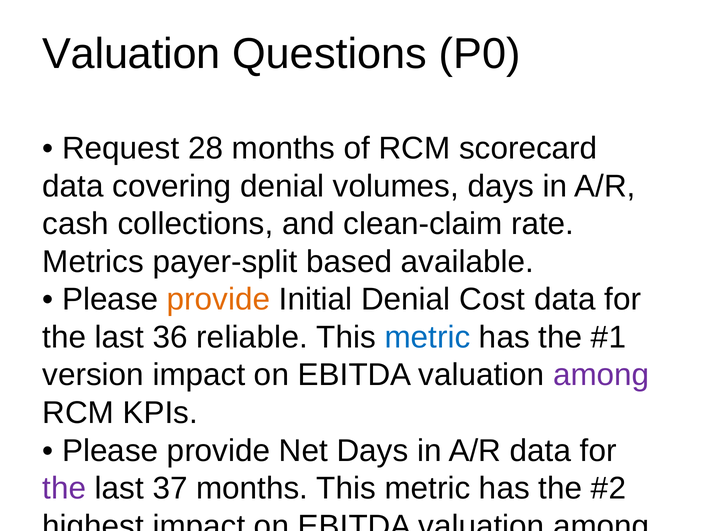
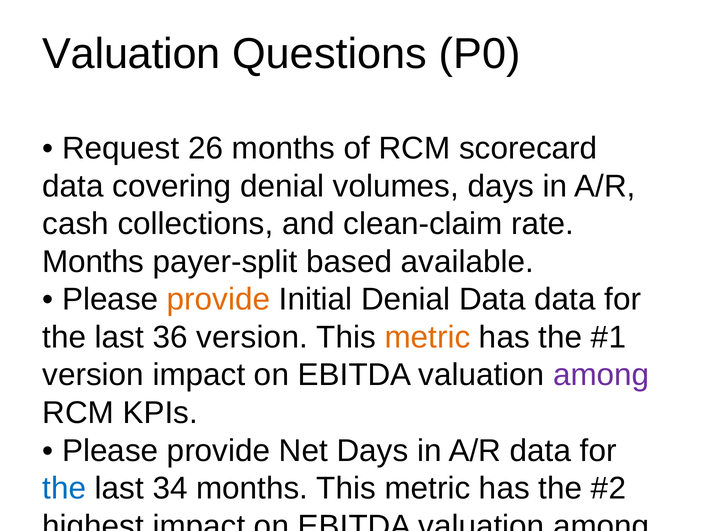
28: 28 -> 26
Metrics at (93, 262): Metrics -> Months
Denial Cost: Cost -> Data
36 reliable: reliable -> version
metric at (427, 337) colour: blue -> orange
the at (64, 488) colour: purple -> blue
37: 37 -> 34
